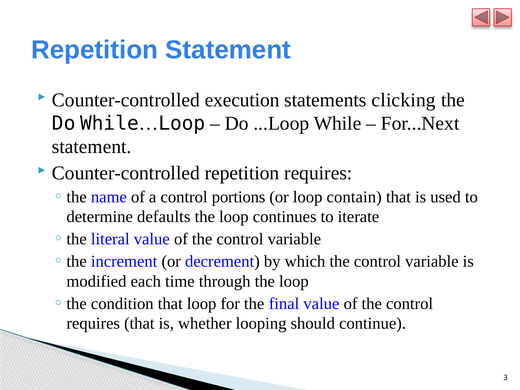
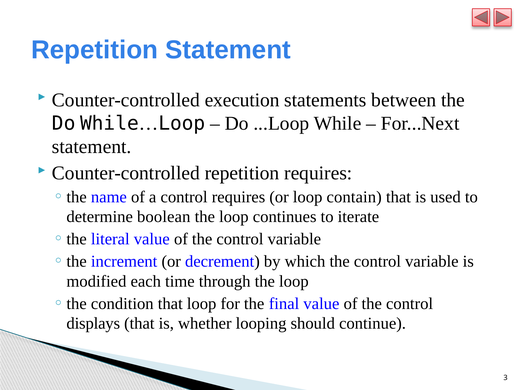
clicking: clicking -> between
control portions: portions -> requires
defaults: defaults -> boolean
requires at (93, 323): requires -> displays
